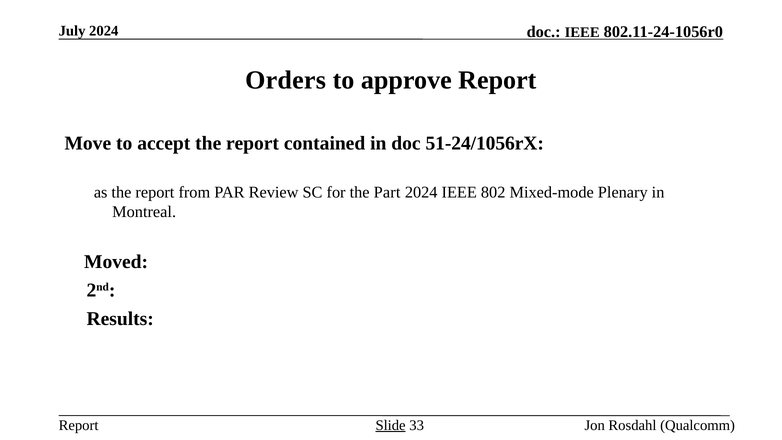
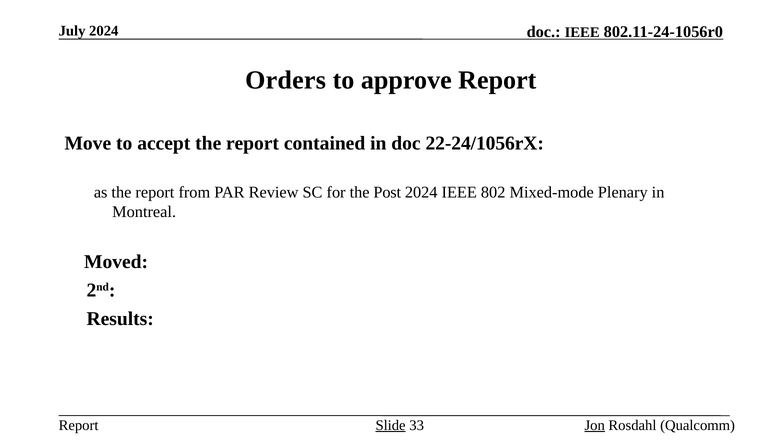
51-24/1056rX: 51-24/1056rX -> 22-24/1056rX
Part: Part -> Post
Jon underline: none -> present
